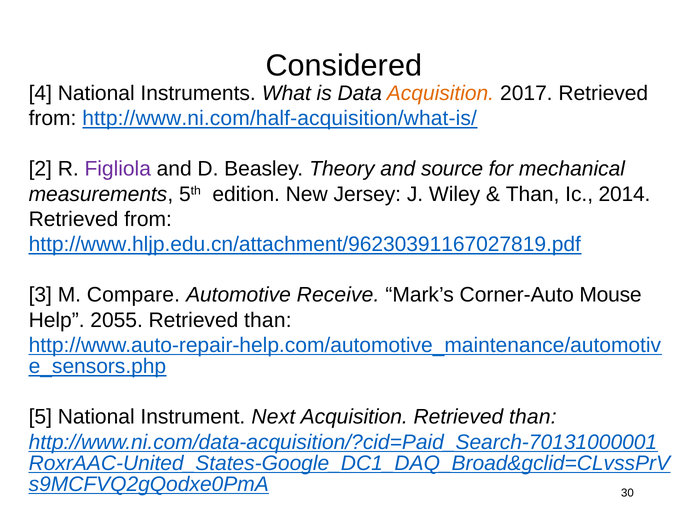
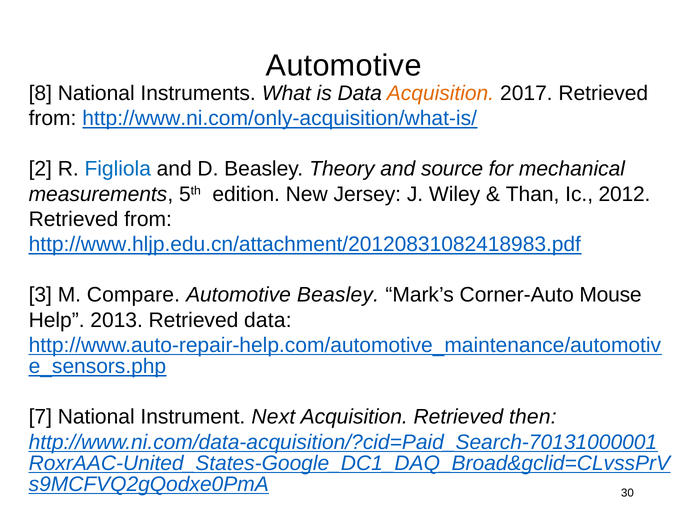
Considered at (344, 66): Considered -> Automotive
4: 4 -> 8
http://www.ni.com/half-acquisition/what-is/: http://www.ni.com/half-acquisition/what-is/ -> http://www.ni.com/only-acquisition/what-is/
Figliola colour: purple -> blue
2014: 2014 -> 2012
http://www.hljp.edu.cn/attachment/96230391167027819.pdf: http://www.hljp.edu.cn/attachment/96230391167027819.pdf -> http://www.hljp.edu.cn/attachment/20120831082418983.pdf
Automotive Receive: Receive -> Beasley
2055: 2055 -> 2013
than at (268, 320): than -> data
5: 5 -> 7
Acquisition Retrieved than: than -> then
